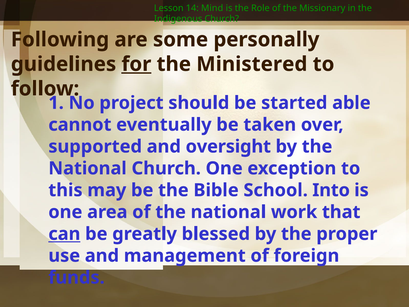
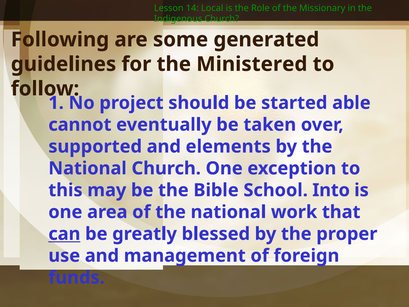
Mind: Mind -> Local
personally: personally -> generated
for underline: present -> none
oversight: oversight -> elements
